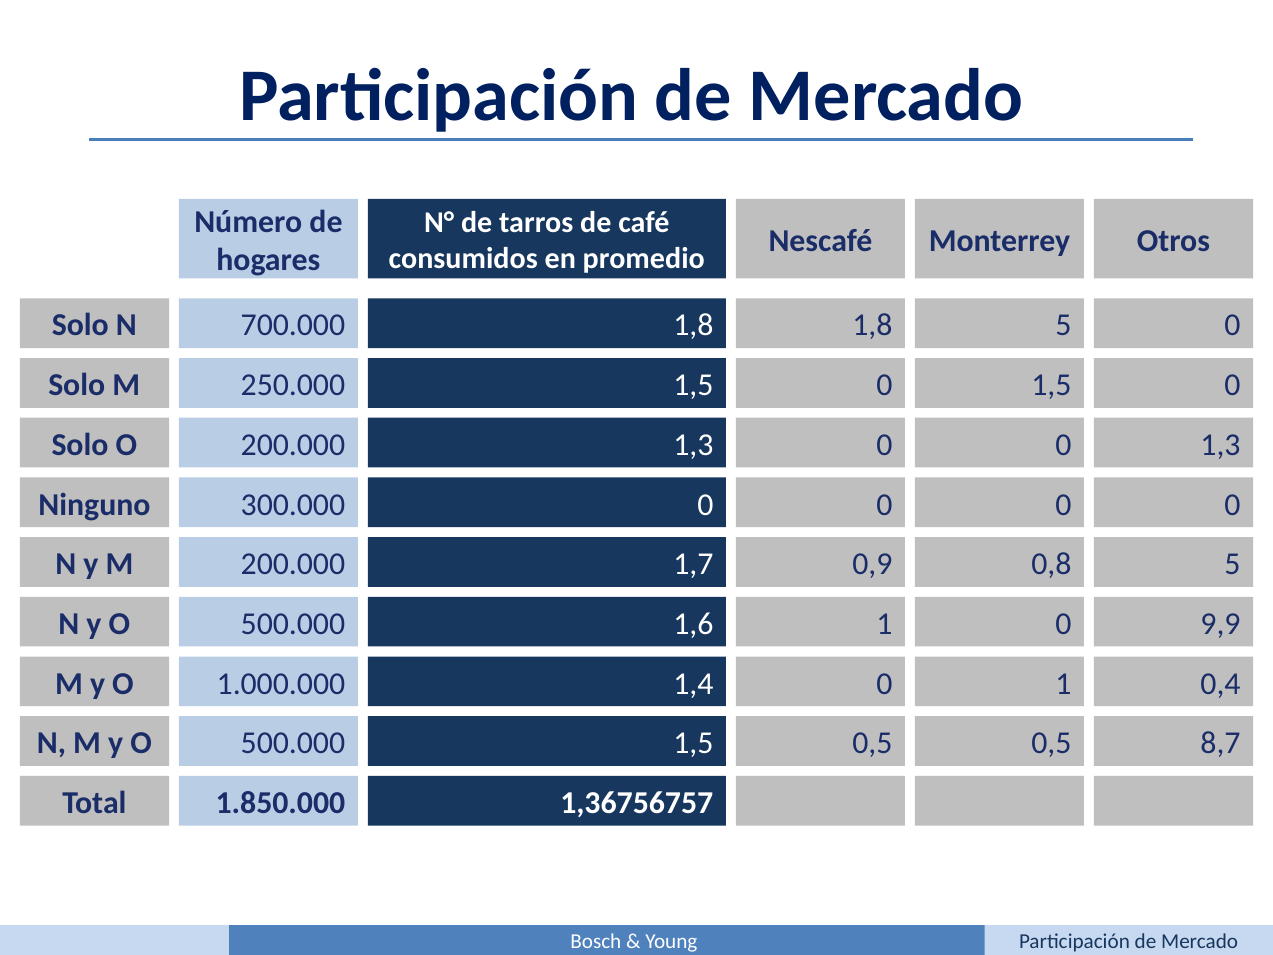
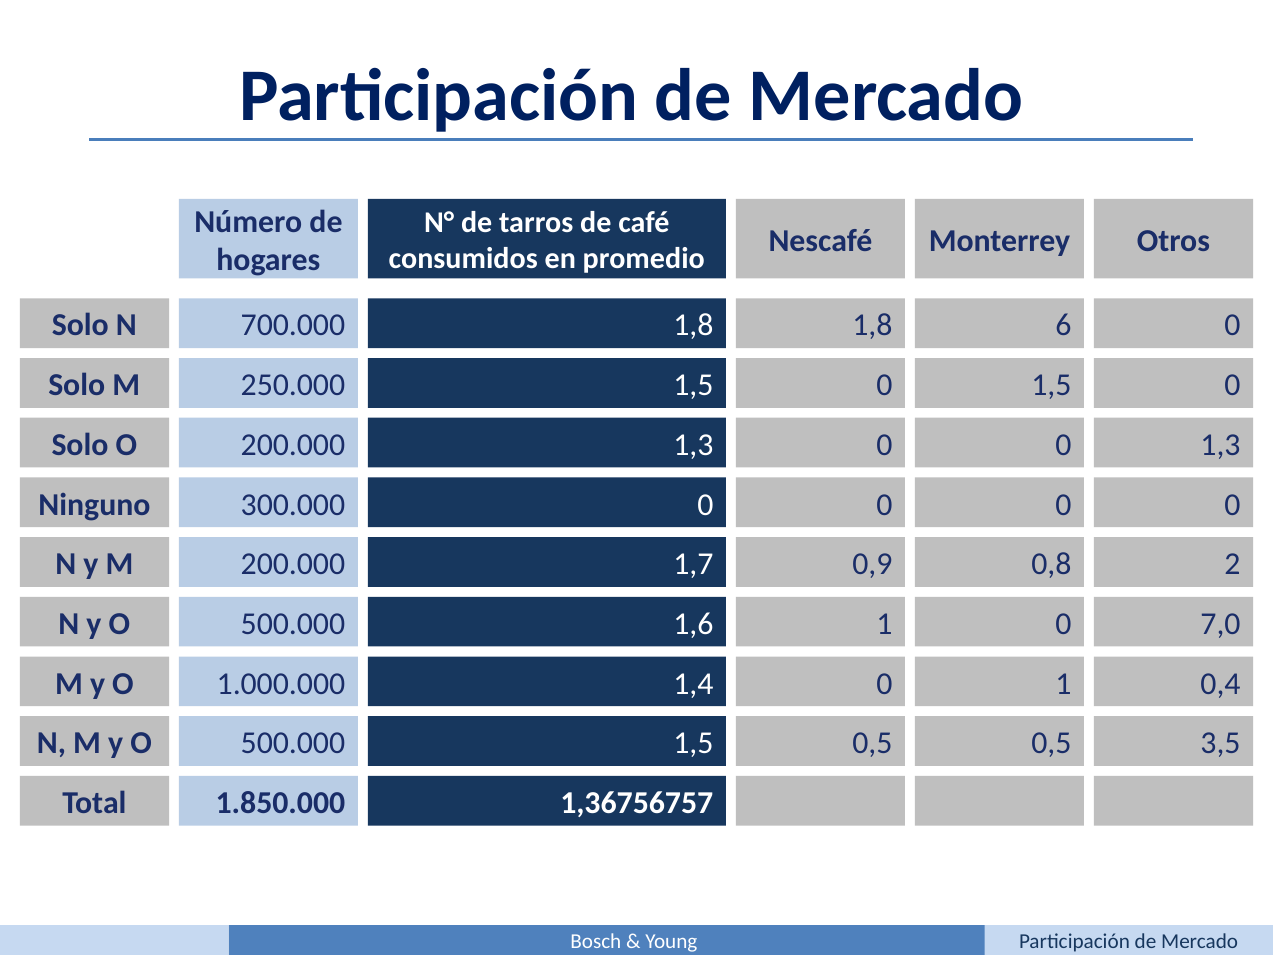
1,8 5: 5 -> 6
0,8 5: 5 -> 2
9,9: 9,9 -> 7,0
8,7: 8,7 -> 3,5
